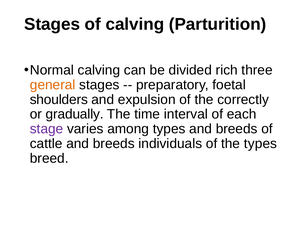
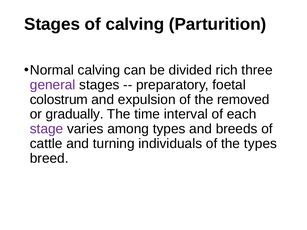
general colour: orange -> purple
shoulders: shoulders -> colostrum
correctly: correctly -> removed
cattle and breeds: breeds -> turning
